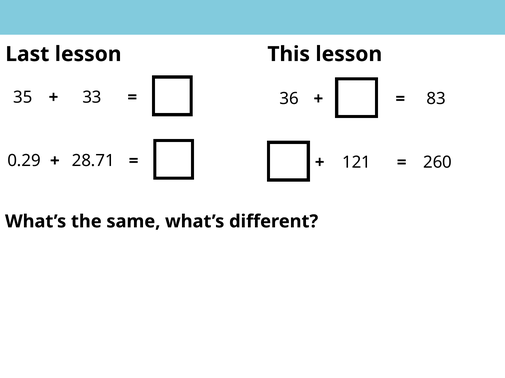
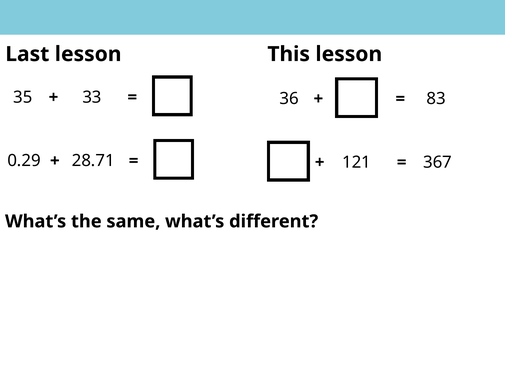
260: 260 -> 367
